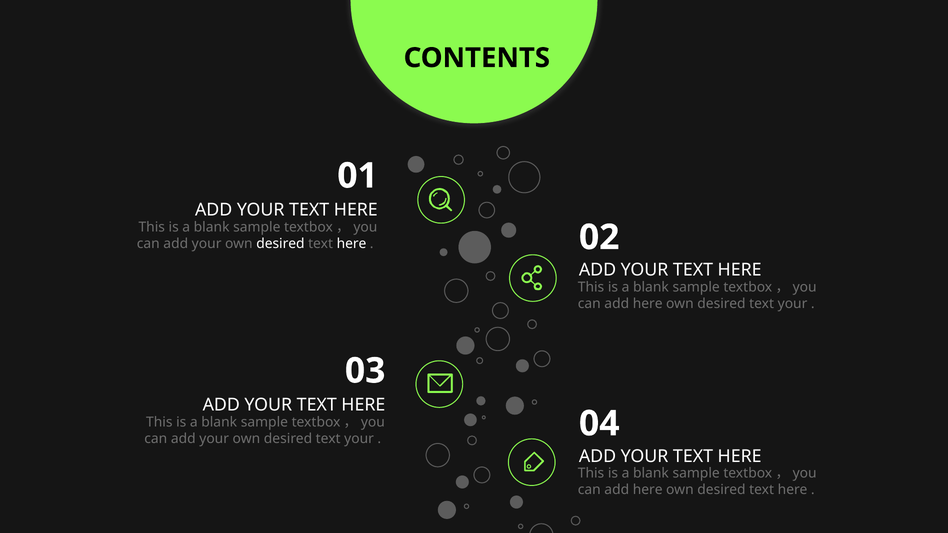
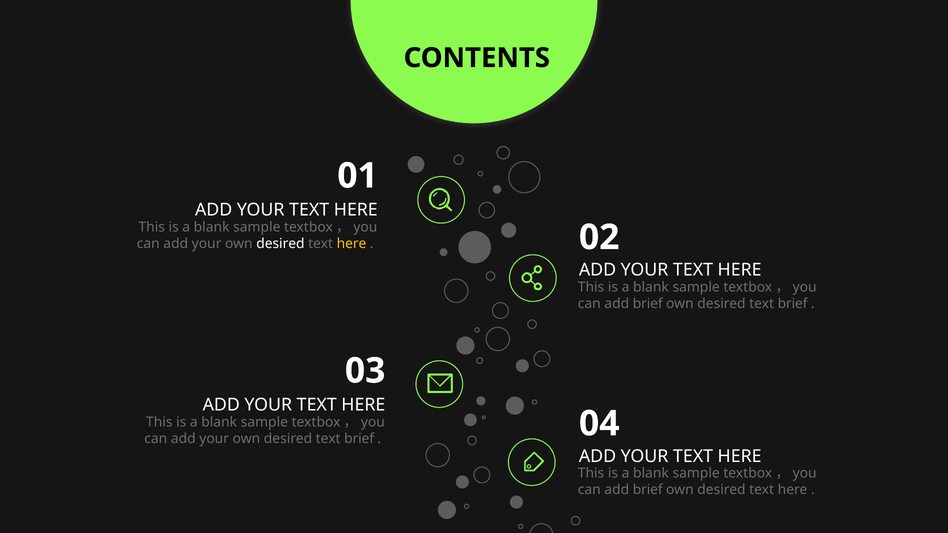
here at (352, 244) colour: white -> yellow
here at (648, 304): here -> brief
your at (793, 304): your -> brief
your at (359, 439): your -> brief
here at (648, 490): here -> brief
